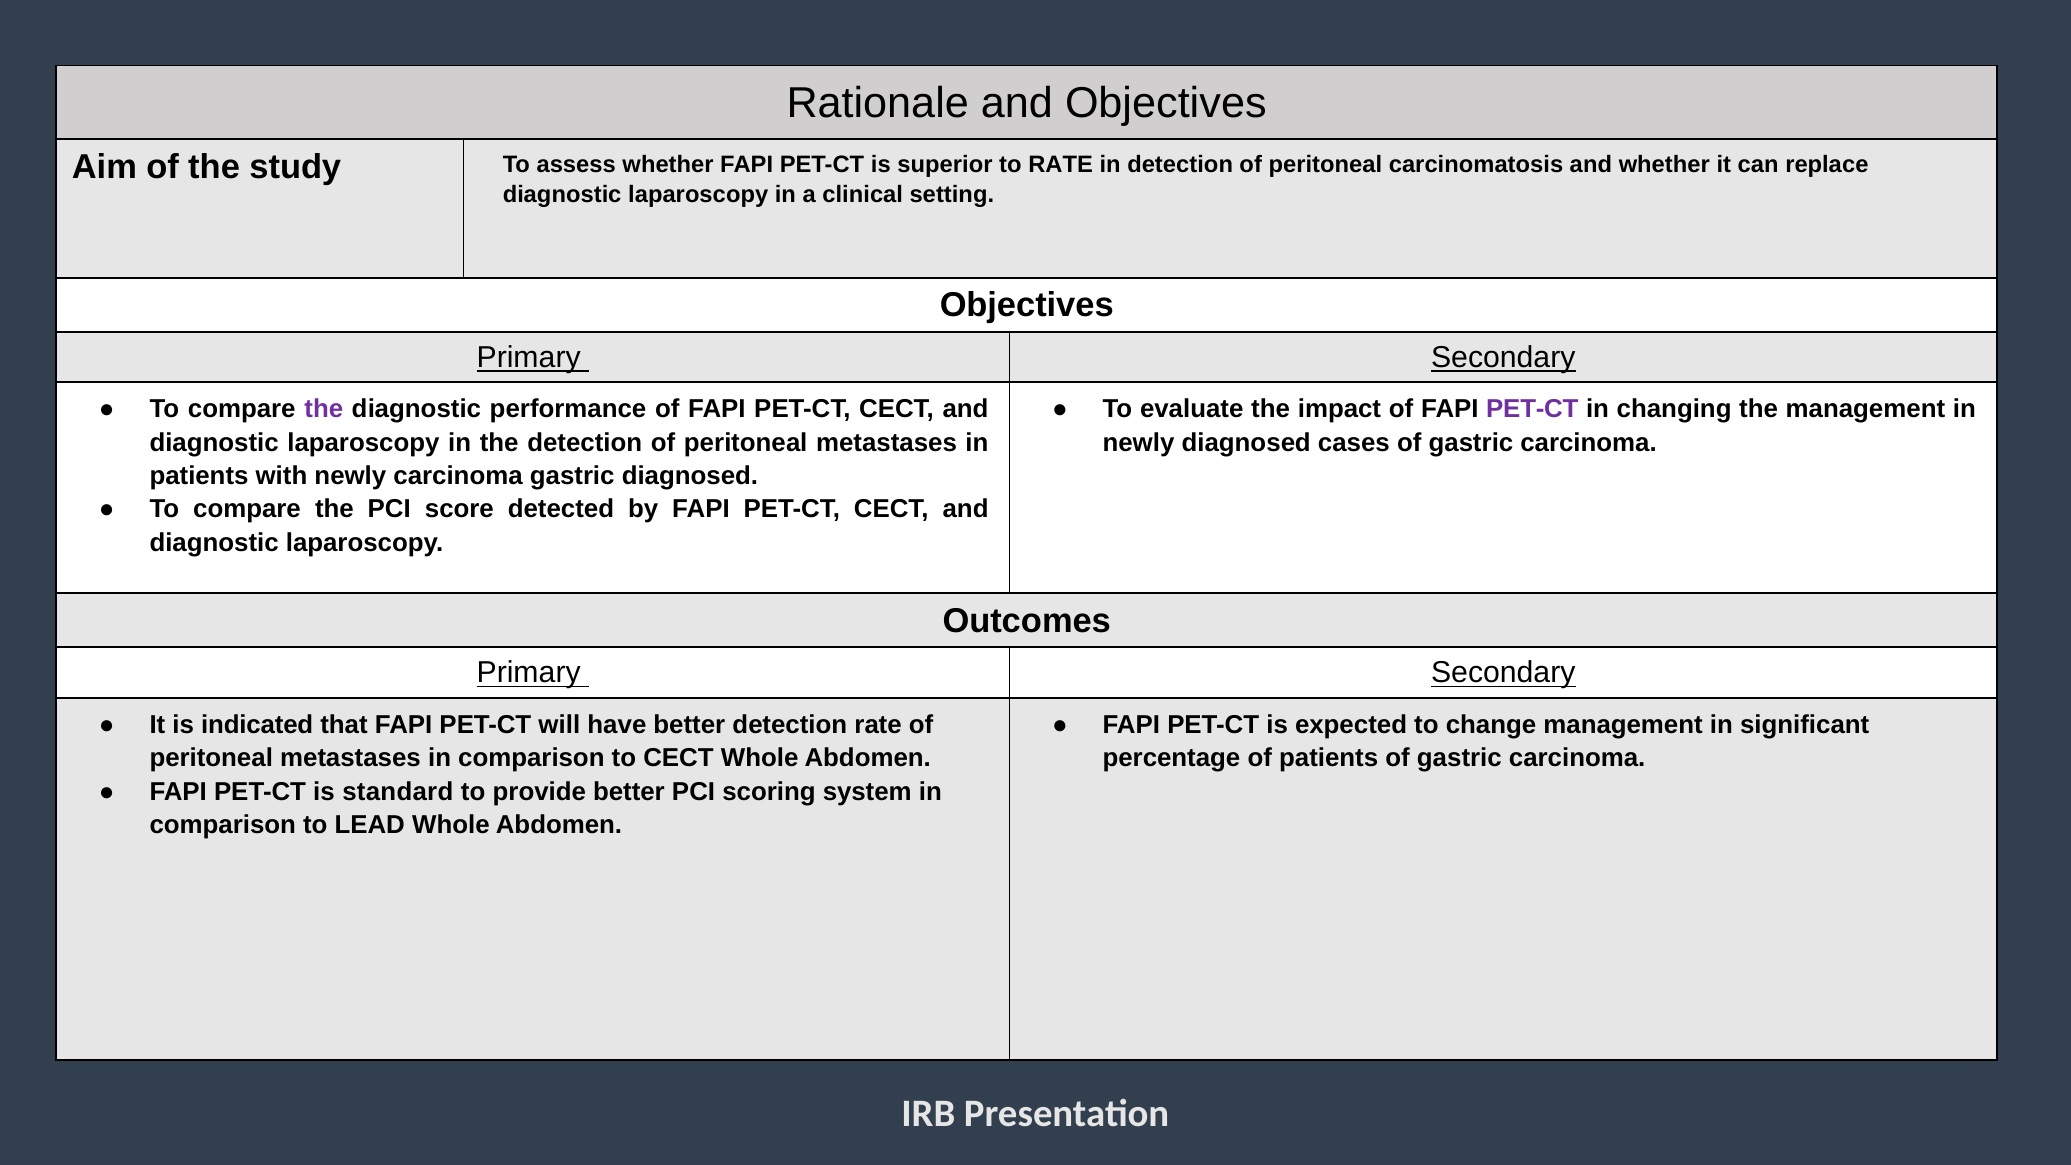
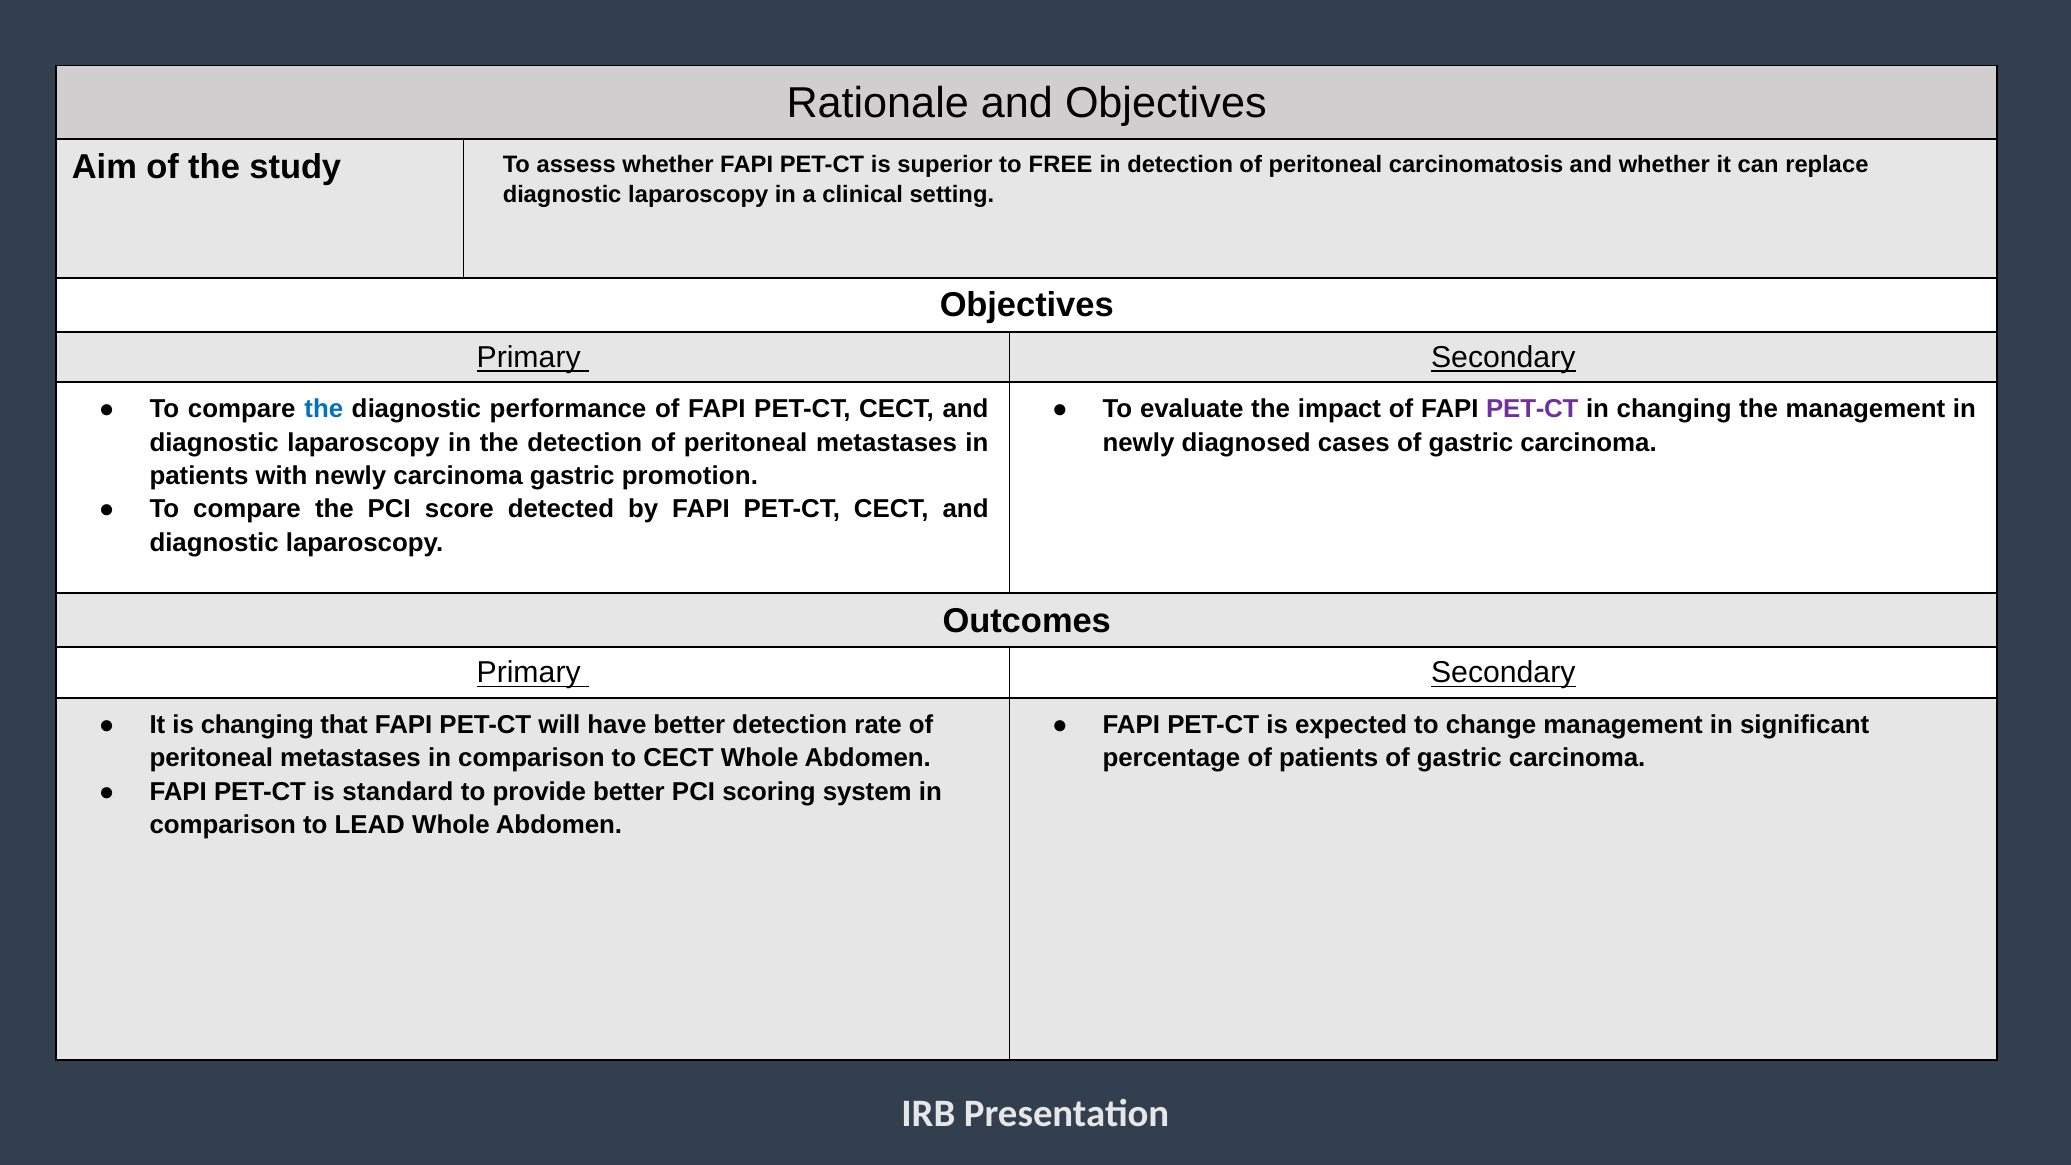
to RATE: RATE -> FREE
the at (324, 409) colour: purple -> blue
gastric diagnosed: diagnosed -> promotion
is indicated: indicated -> changing
